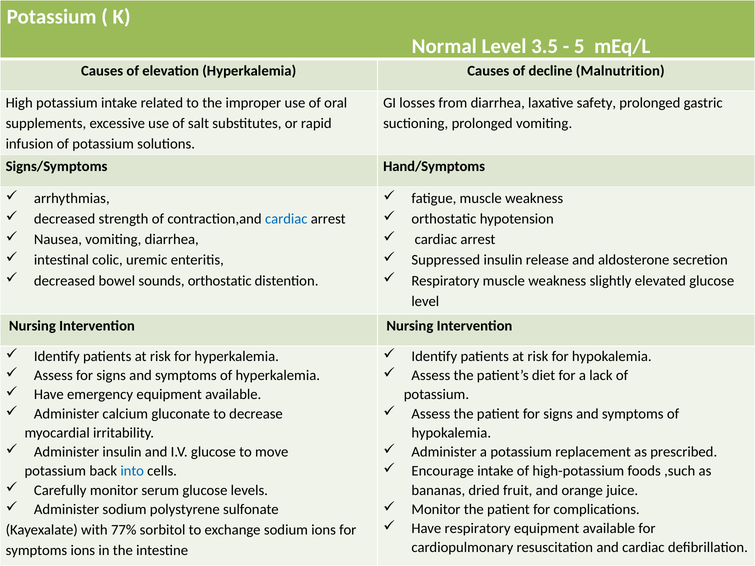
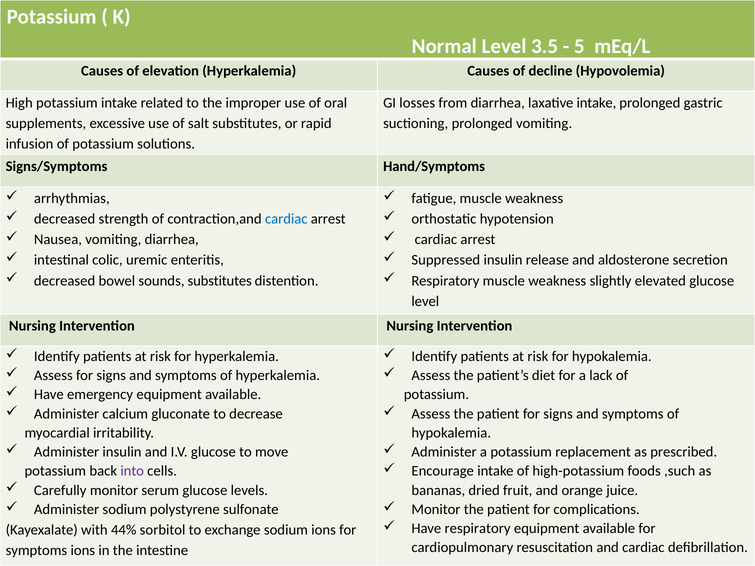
Malnutrition: Malnutrition -> Hypovolemia
laxative safety: safety -> intake
sounds orthostatic: orthostatic -> substitutes
into colour: blue -> purple
77%: 77% -> 44%
